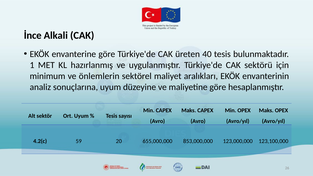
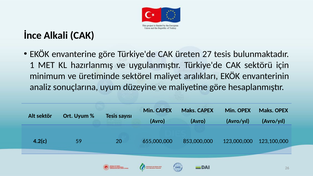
40: 40 -> 27
önlemlerin: önlemlerin -> üretiminde
